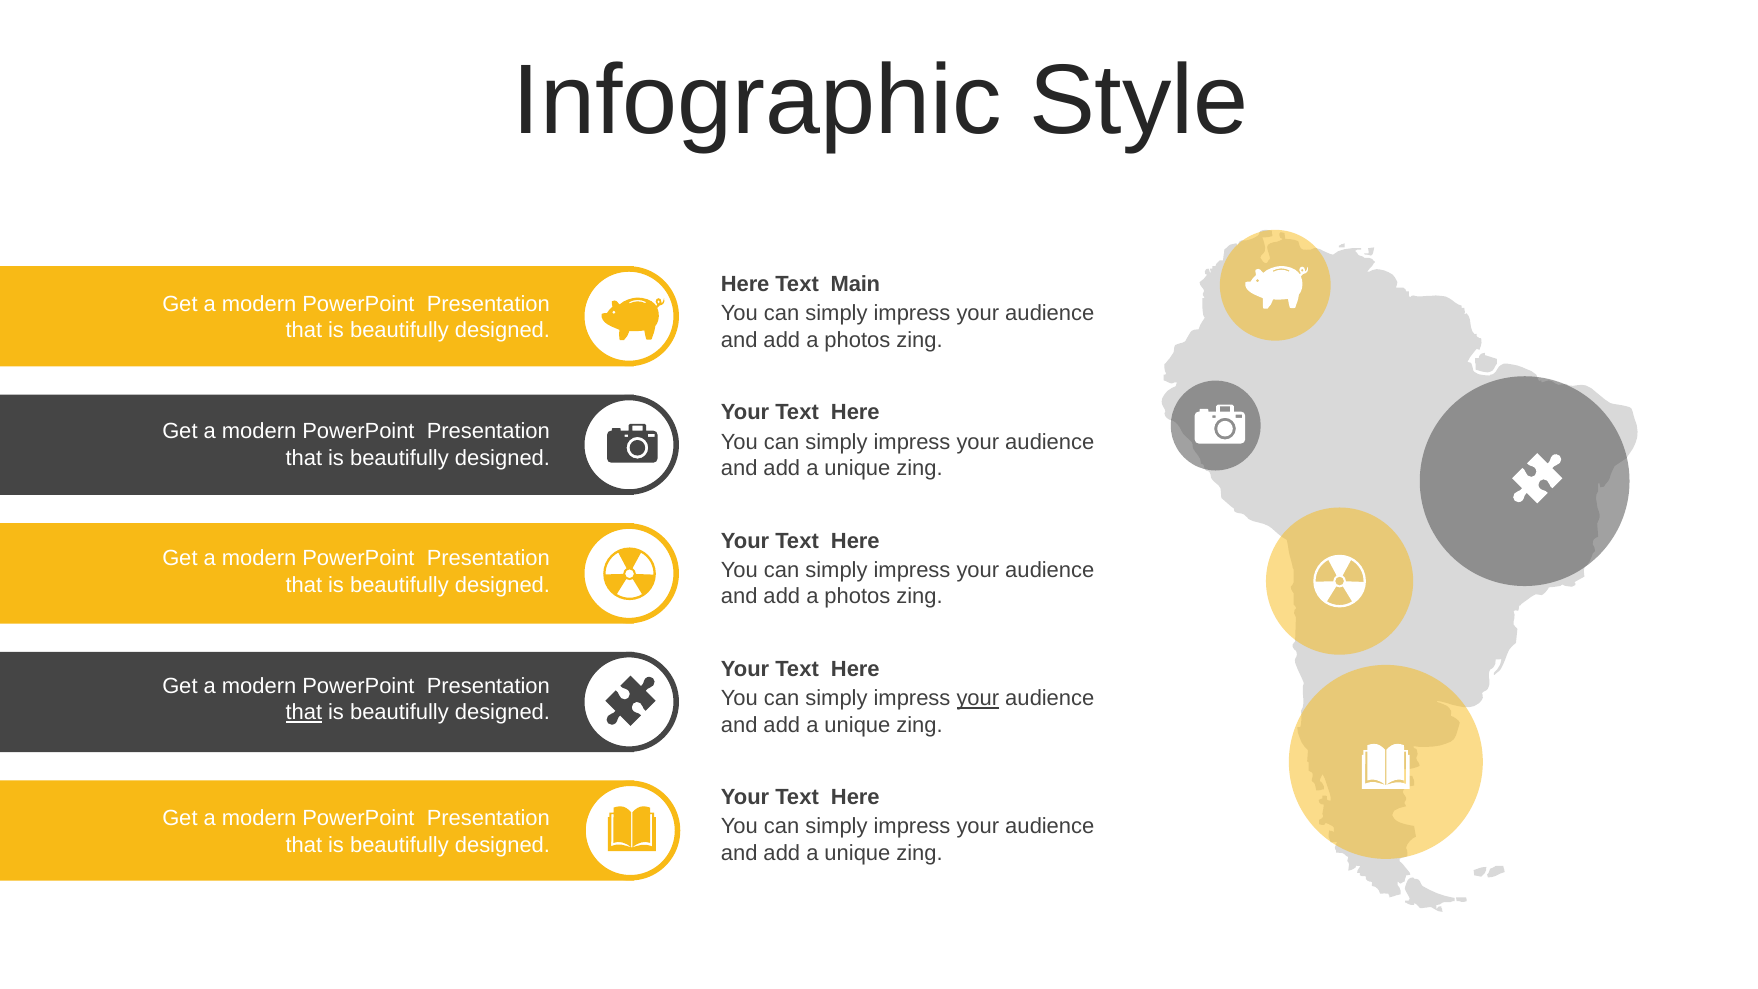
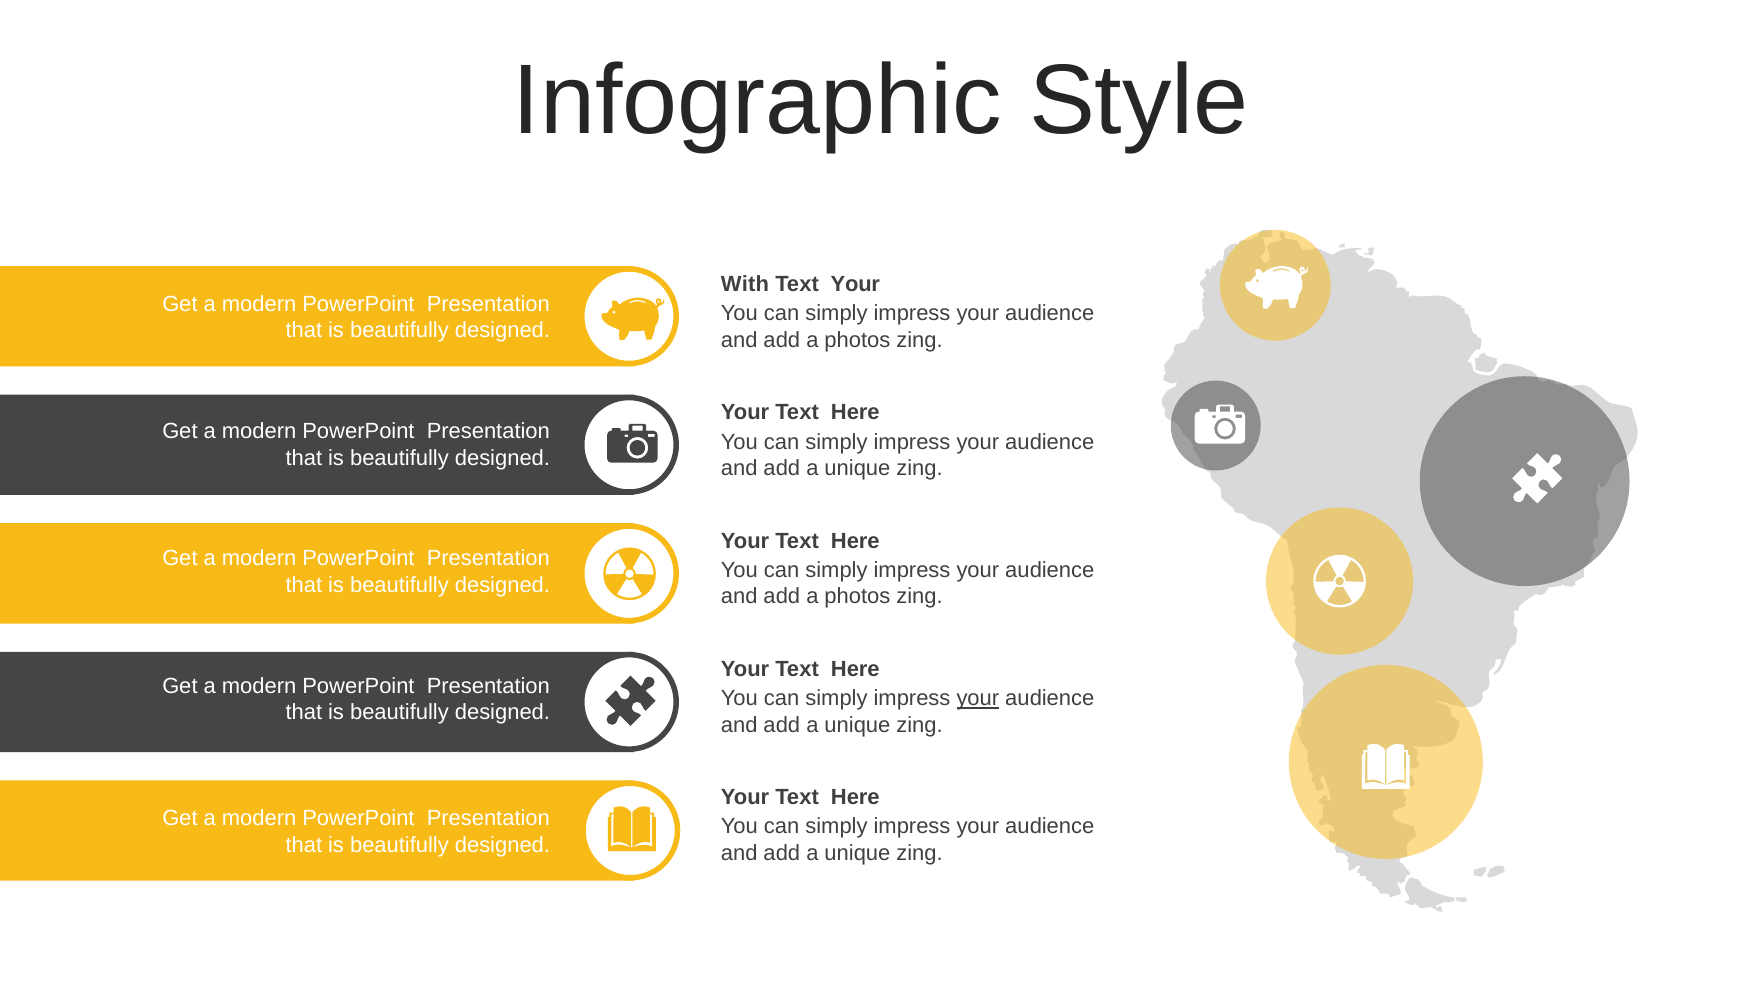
Here at (745, 284): Here -> With
Text Main: Main -> Your
that at (304, 712) underline: present -> none
